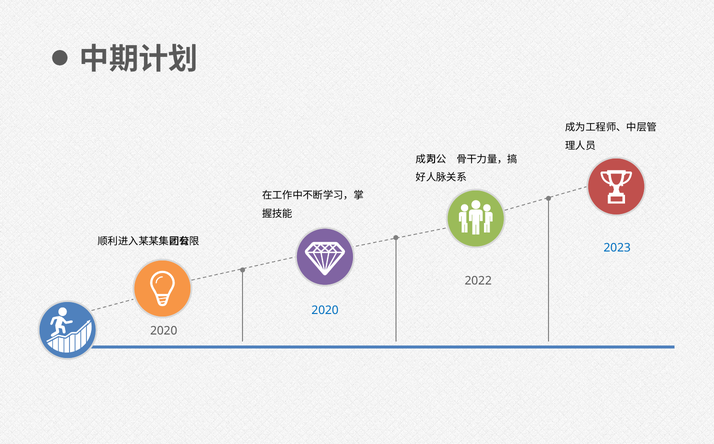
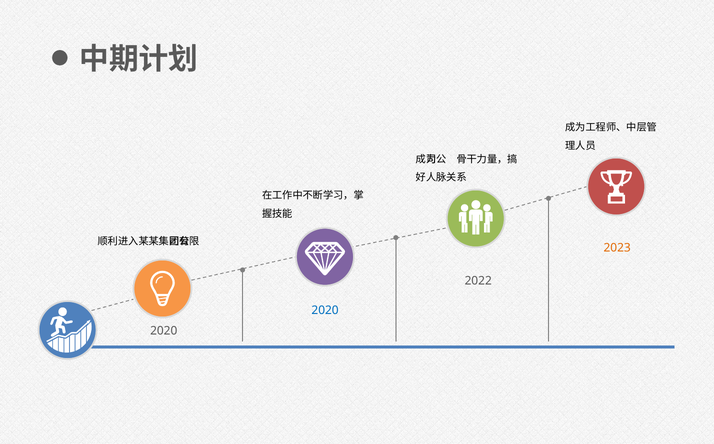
2023 colour: blue -> orange
